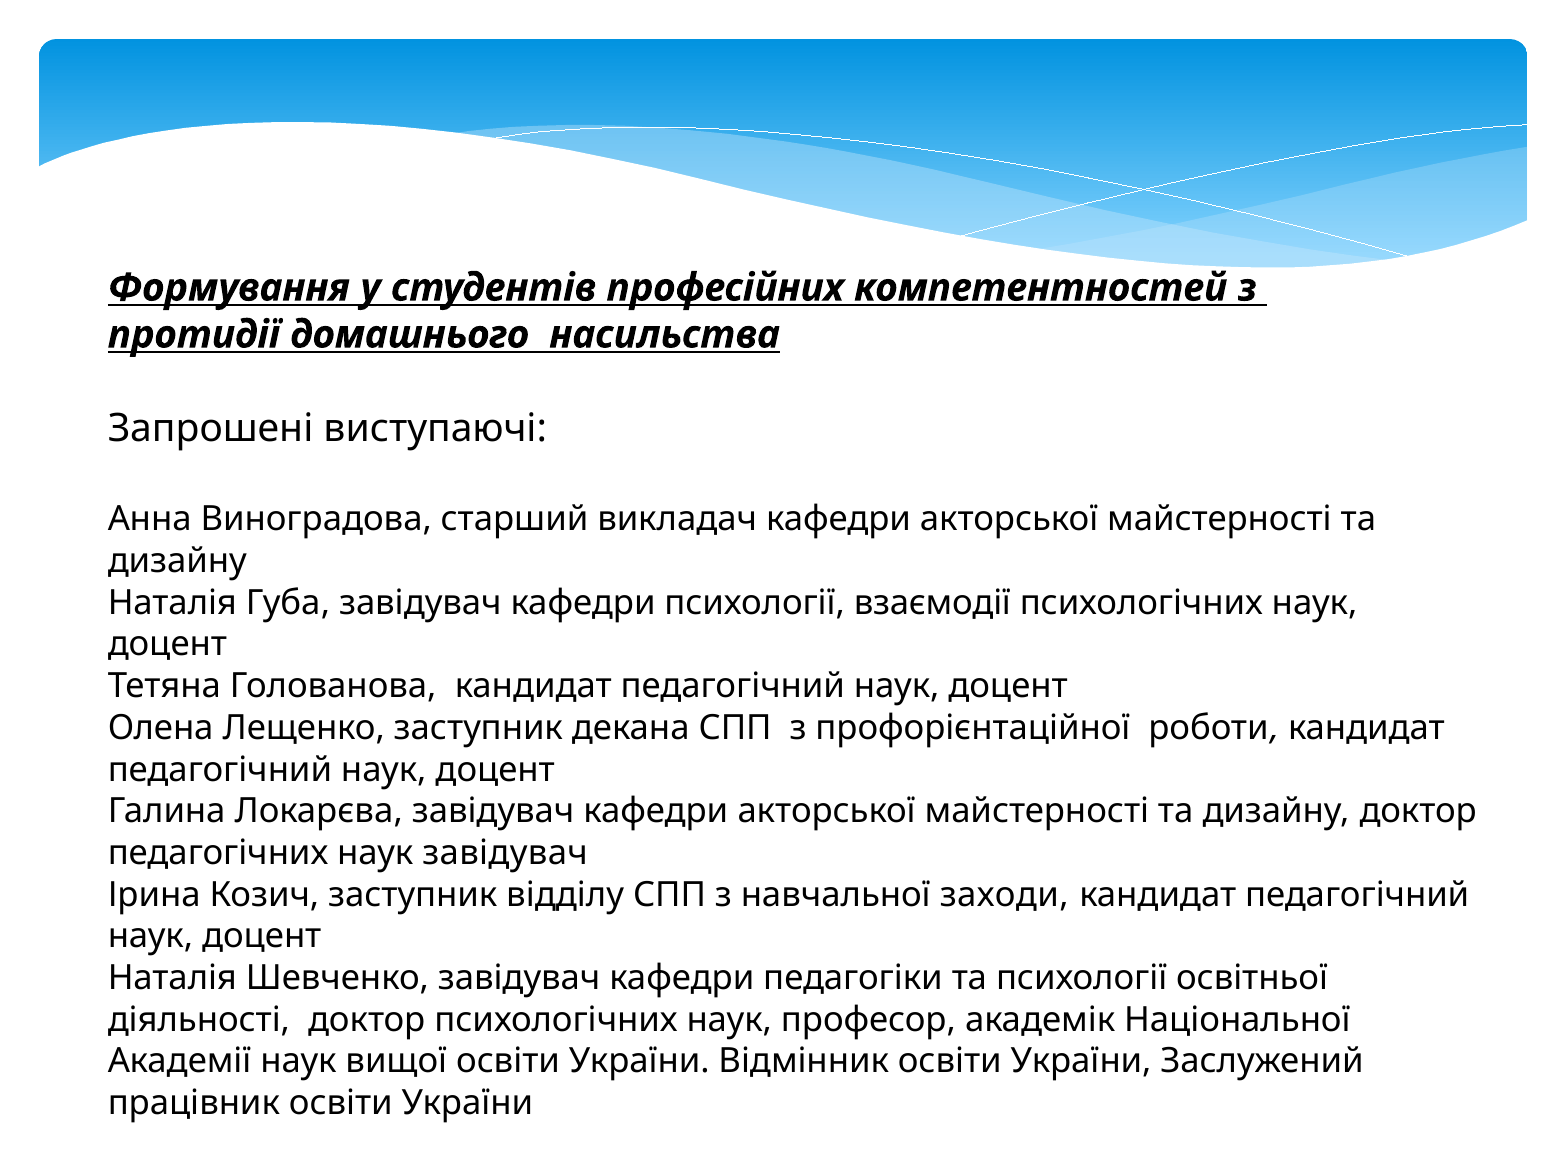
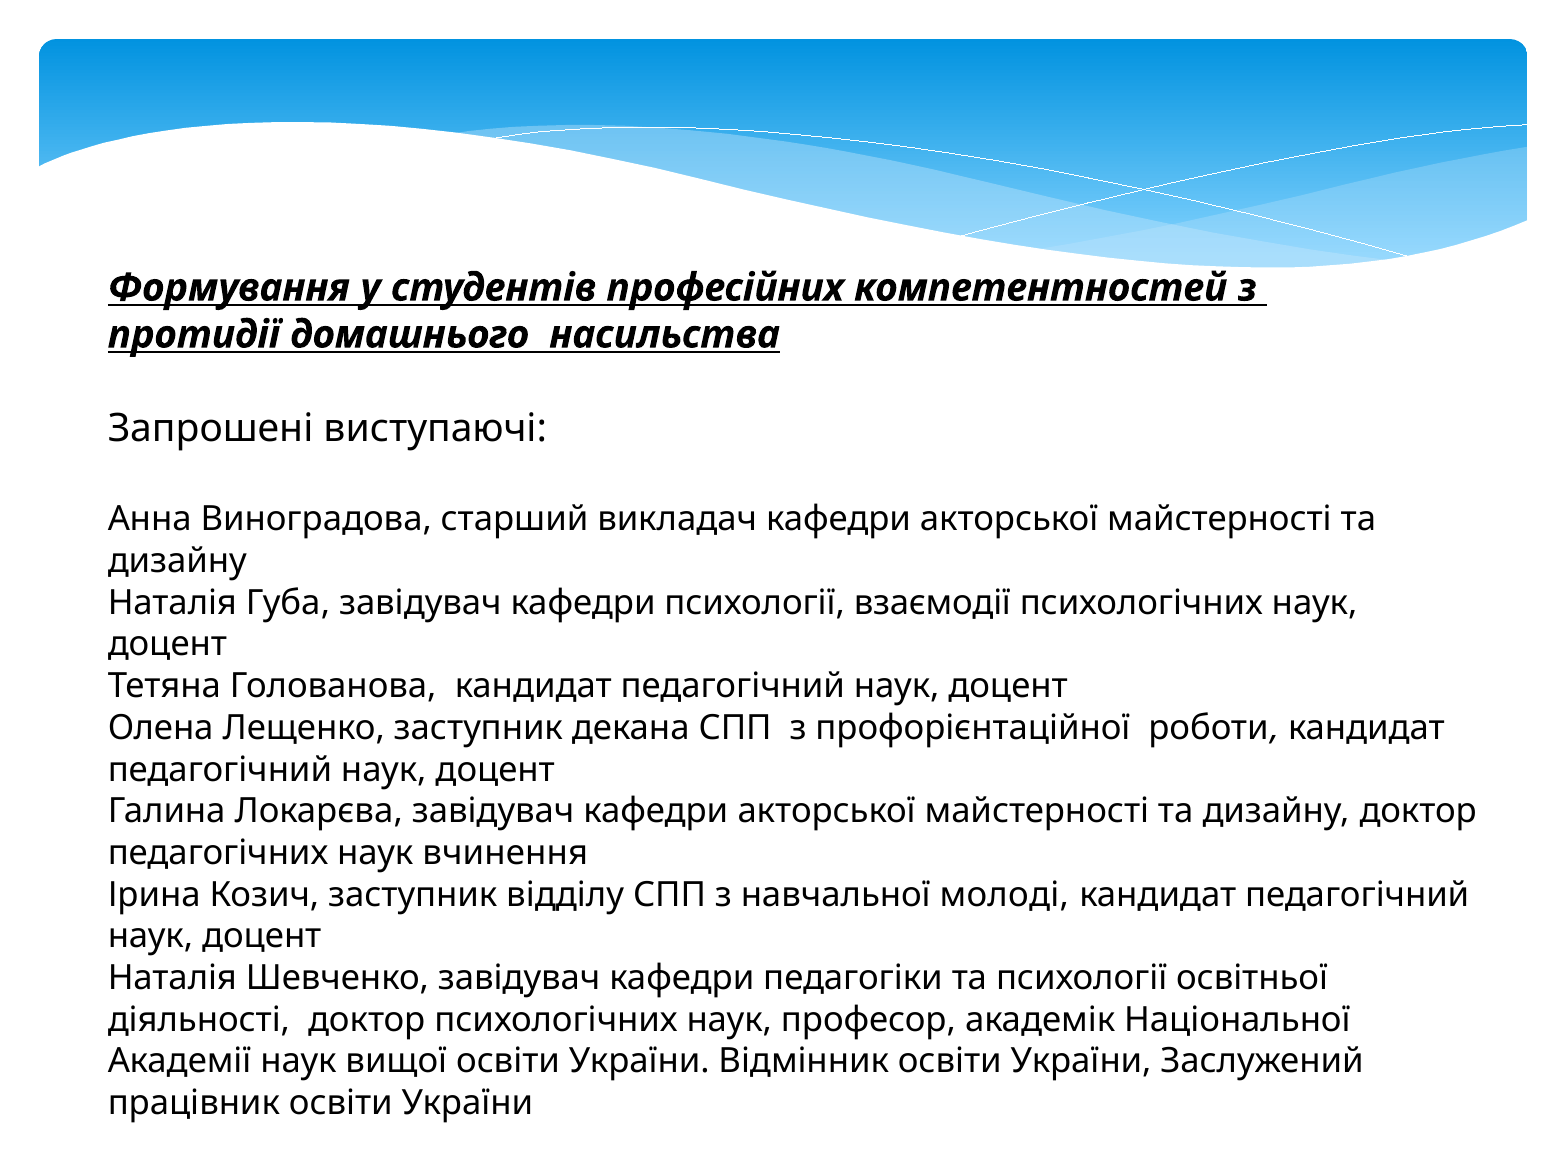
наук завідувач: завідувач -> вчинення
заходи: заходи -> молоді
